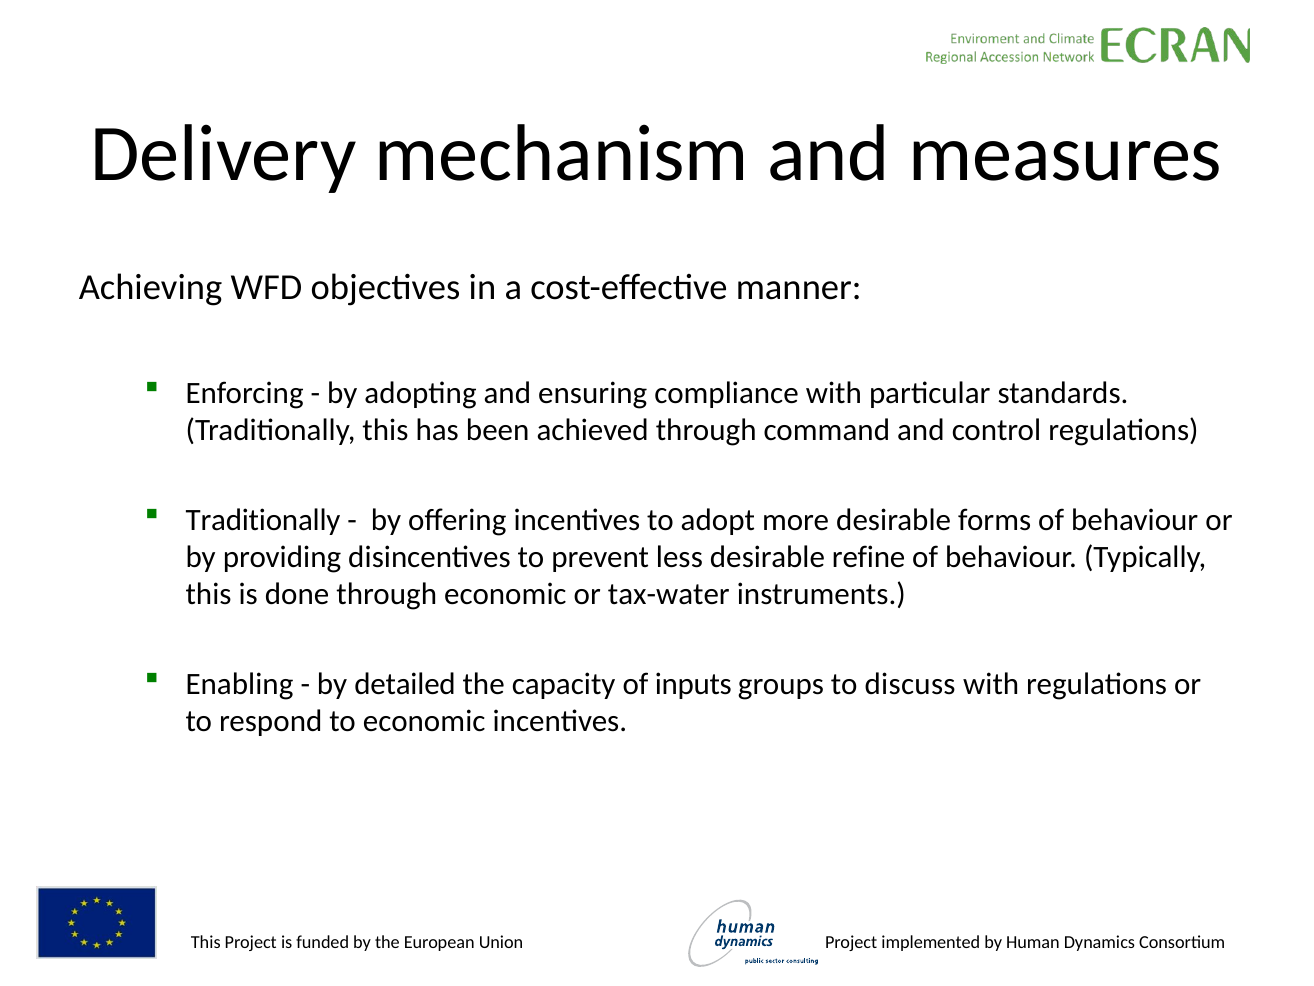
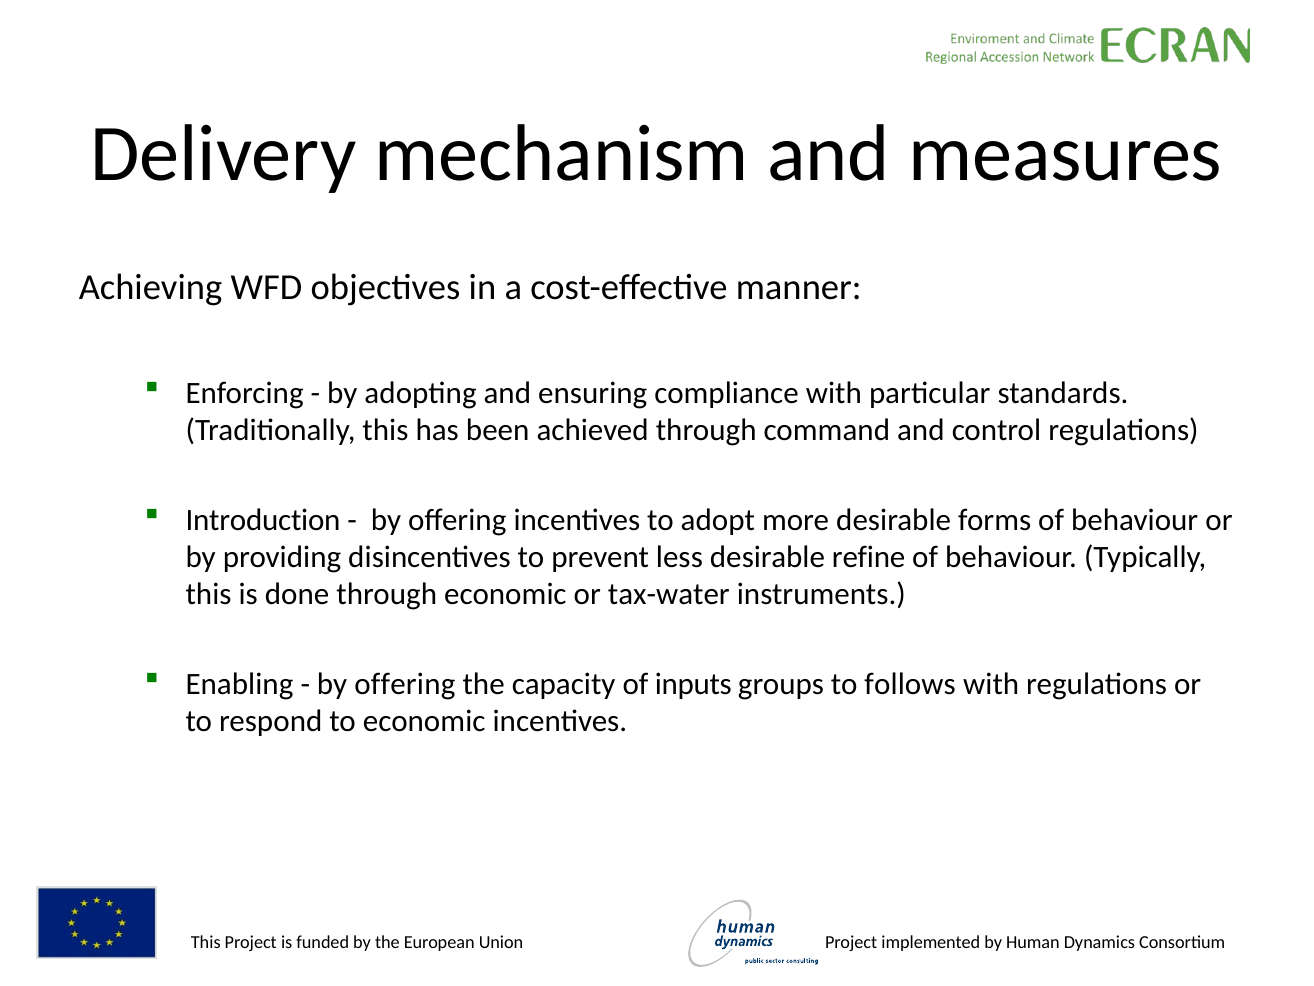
Traditionally at (263, 520): Traditionally -> Introduction
detailed at (405, 684): detailed -> offering
discuss: discuss -> follows
